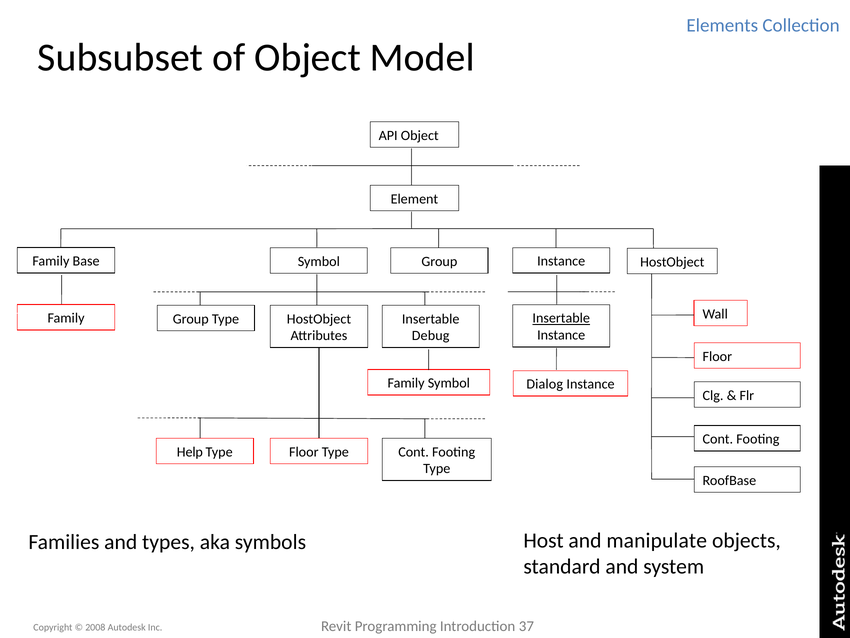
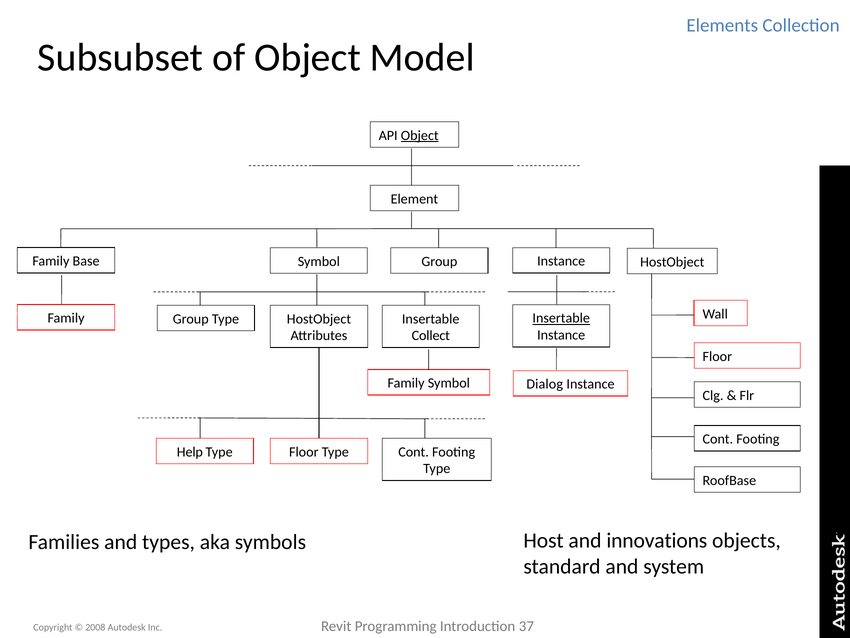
Object at (420, 136) underline: none -> present
Debug: Debug -> Collect
manipulate: manipulate -> innovations
